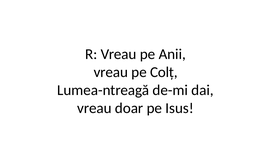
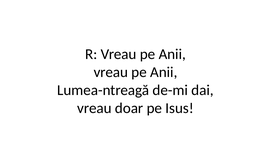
Colț at (164, 72): Colț -> Anii
